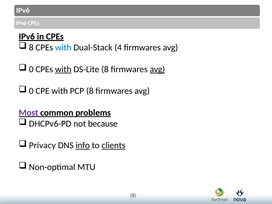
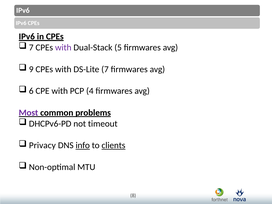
8 at (31, 47): 8 -> 7
with at (63, 47) colour: blue -> purple
4: 4 -> 5
0 at (31, 69): 0 -> 9
with at (63, 69) underline: present -> none
DS-Lite 8: 8 -> 7
avg at (157, 69) underline: present -> none
0 at (31, 91): 0 -> 6
PCP 8: 8 -> 4
because: because -> timeout
